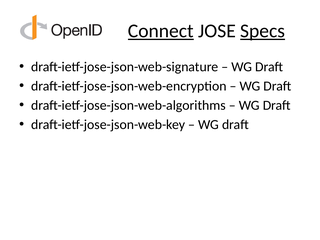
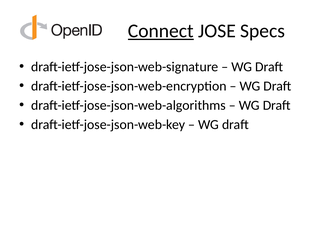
Specs underline: present -> none
